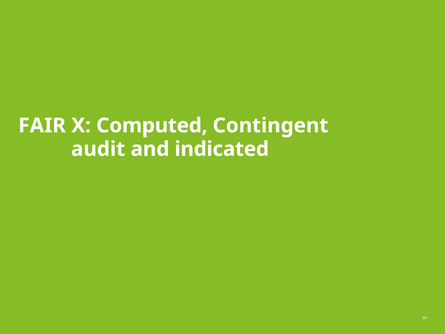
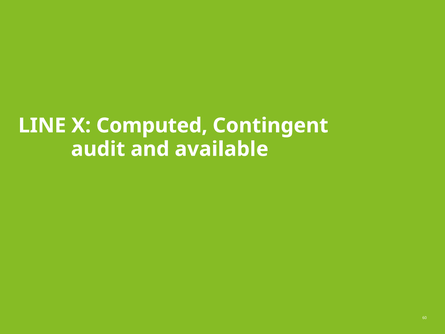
FAIR: FAIR -> LINE
indicated: indicated -> available
